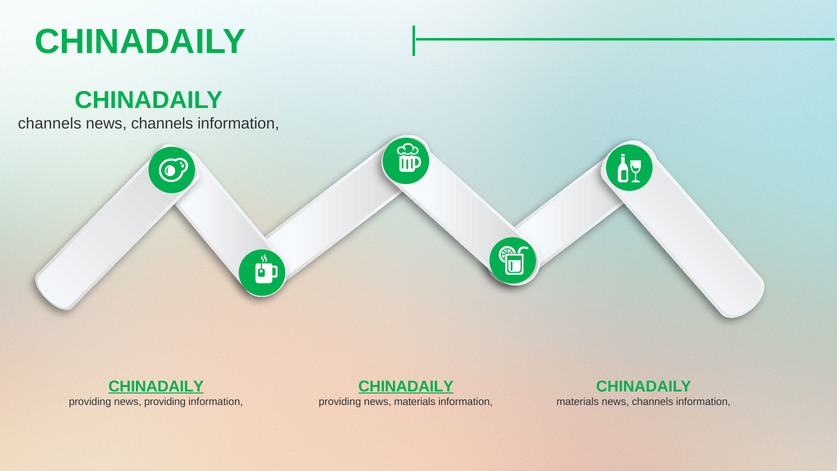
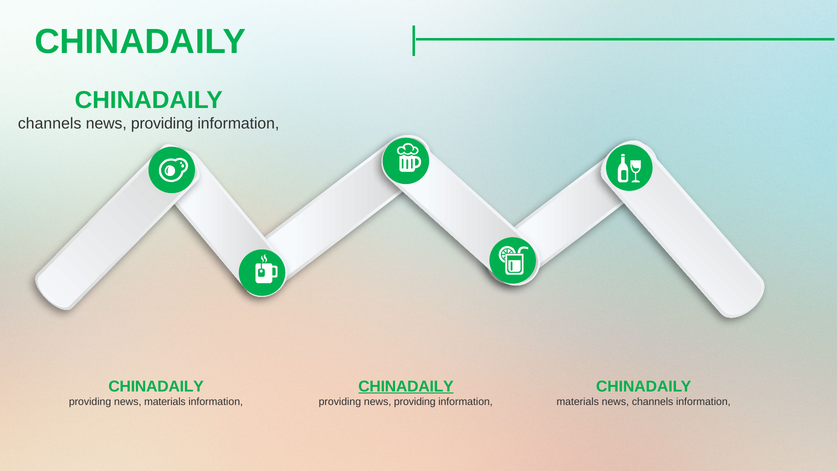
channels at (162, 124): channels -> providing
CHINADAILY at (156, 386) underline: present -> none
news providing: providing -> materials
providing news materials: materials -> providing
